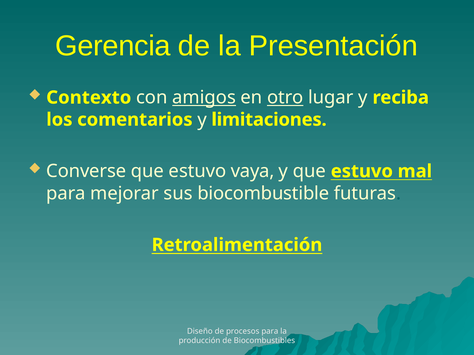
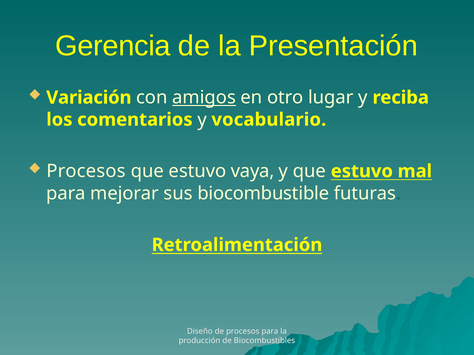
Contexto: Contexto -> Variación
otro underline: present -> none
limitaciones: limitaciones -> vocabulario
Converse at (86, 171): Converse -> Procesos
